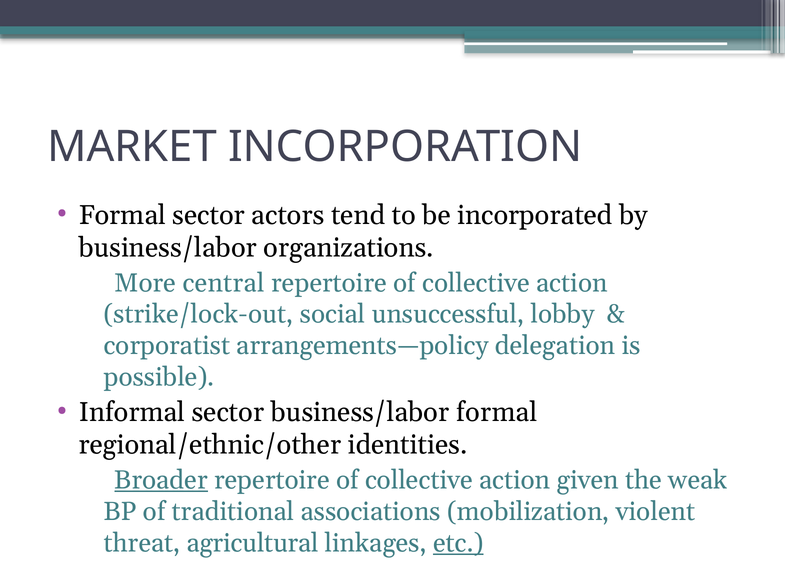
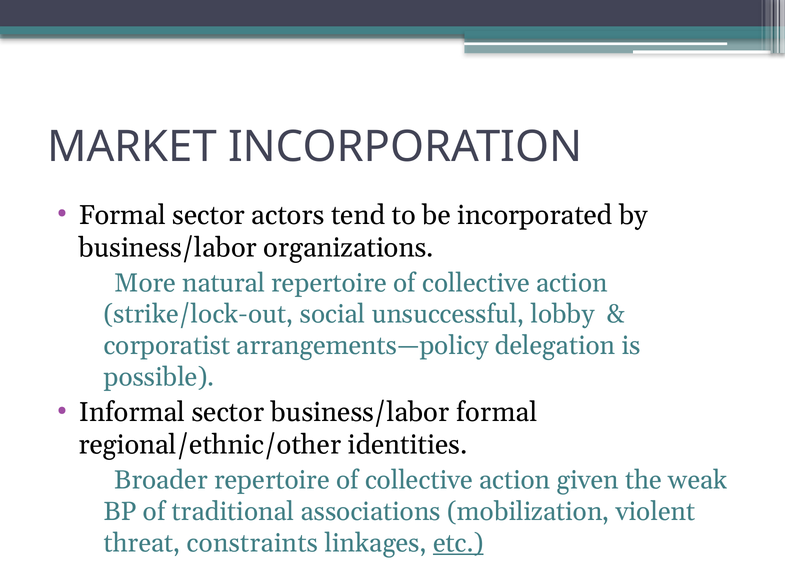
central: central -> natural
Broader underline: present -> none
agricultural: agricultural -> constraints
